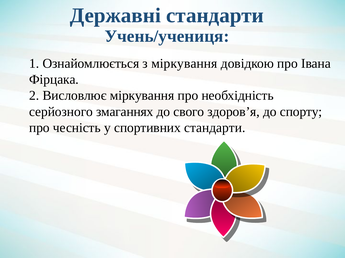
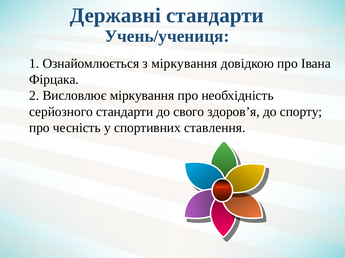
серйозного змаганнях: змаганнях -> стандарти
спортивних стандарти: стандарти -> ставлення
